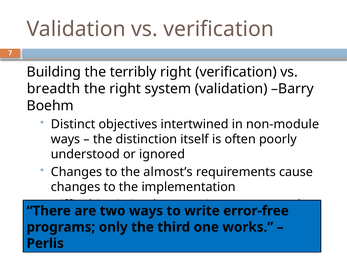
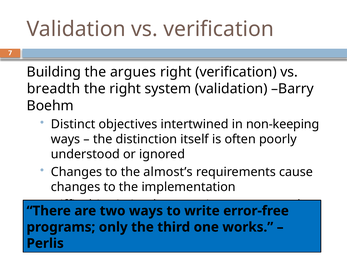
terribly: terribly -> argues
non-module: non-module -> non-keeping
